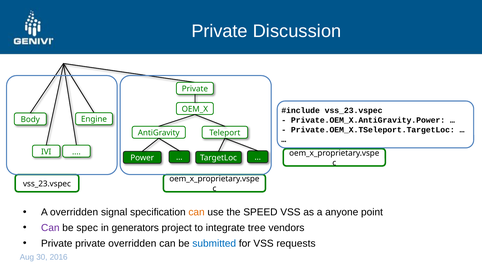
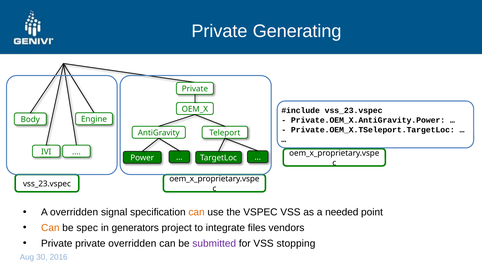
Discussion: Discussion -> Generating
SPEED: SPEED -> VSPEC
anyone: anyone -> needed
Can at (50, 228) colour: purple -> orange
tree: tree -> files
submitted colour: blue -> purple
requests: requests -> stopping
